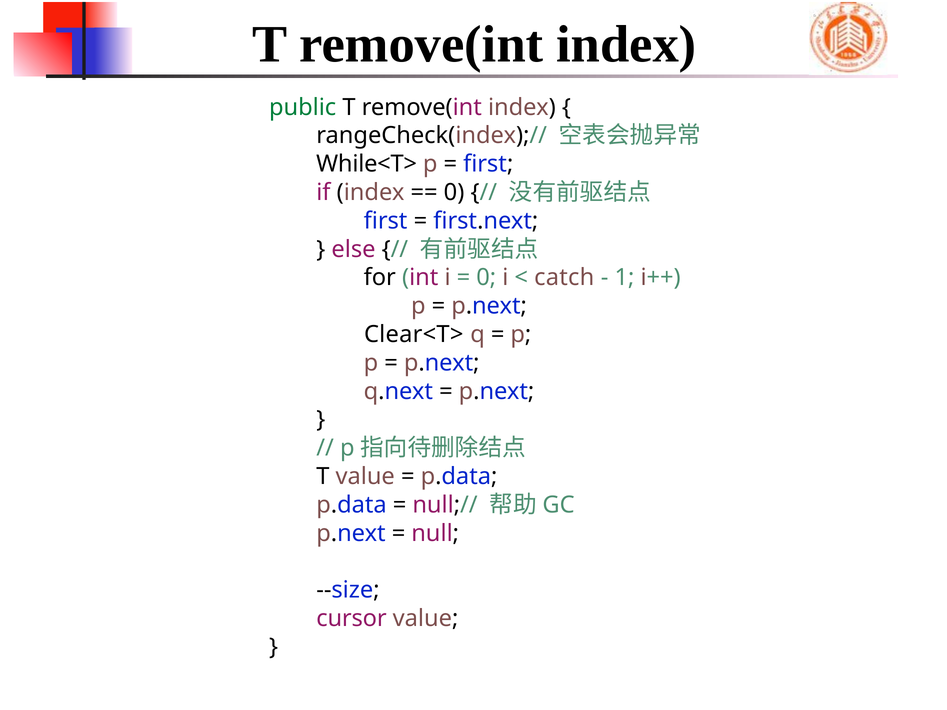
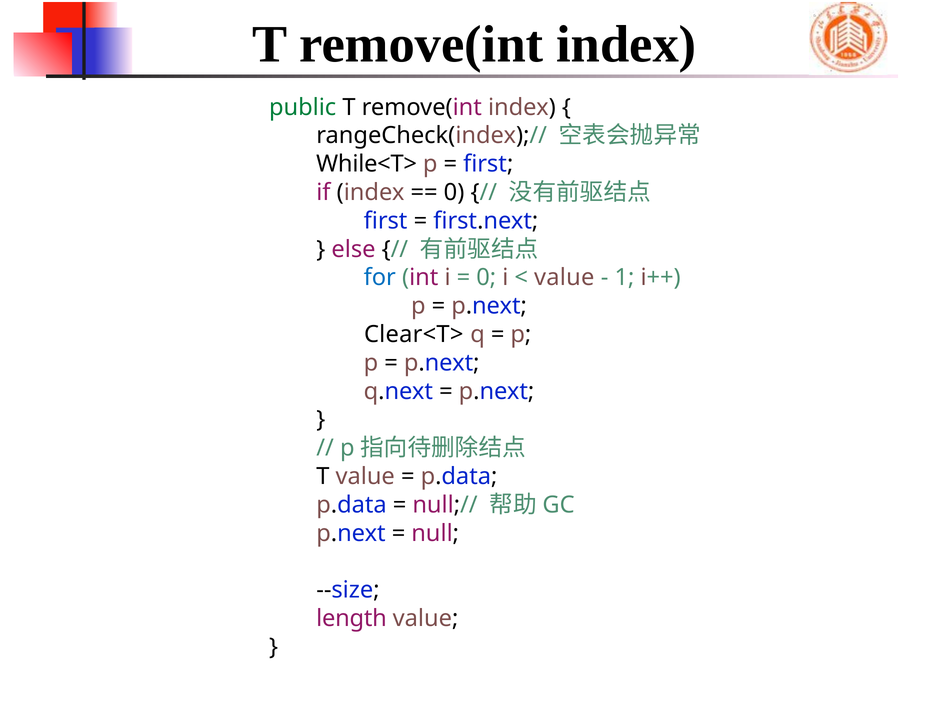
for colour: black -> blue
catch at (564, 278): catch -> value
cursor: cursor -> length
